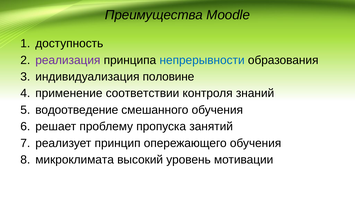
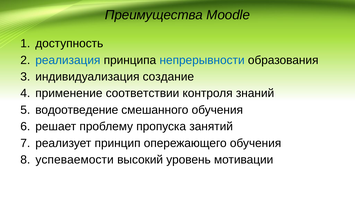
реализация colour: purple -> blue
половине: половине -> создание
микроклимата: микроклимата -> успеваемости
